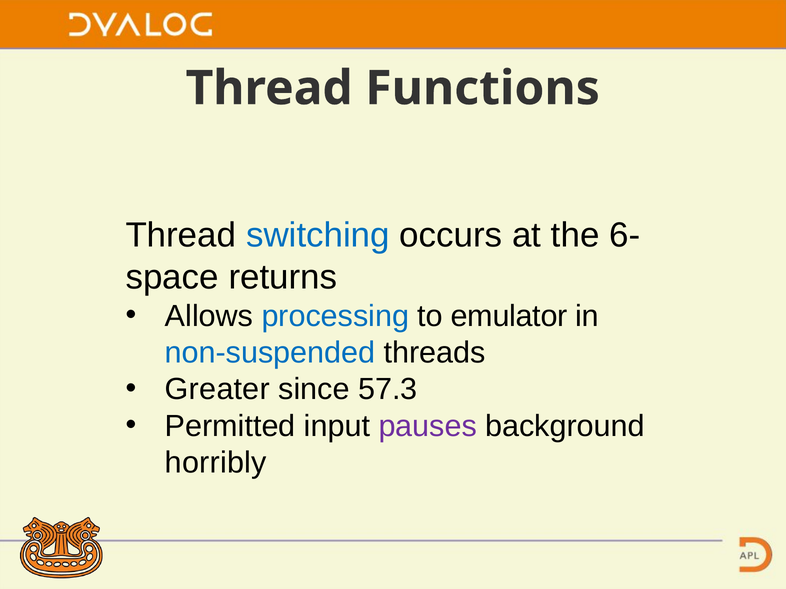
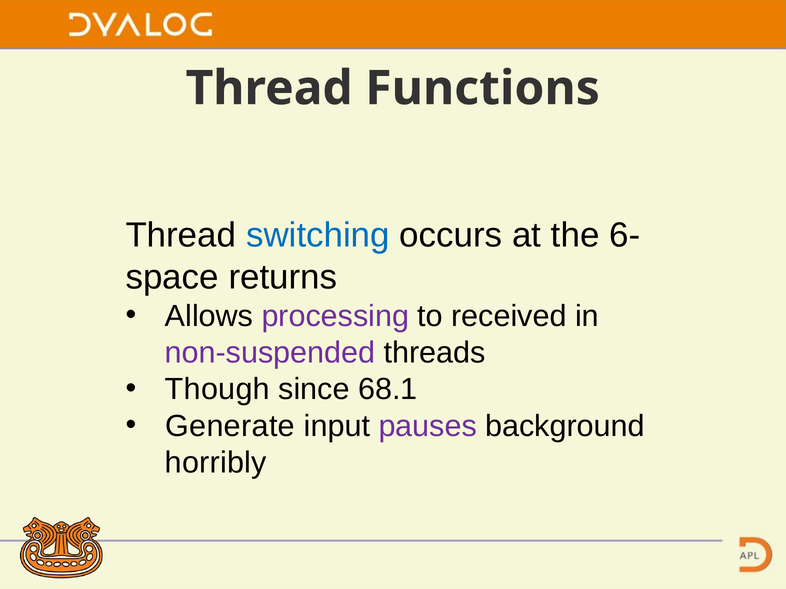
processing colour: blue -> purple
emulator: emulator -> received
non-suspended colour: blue -> purple
Greater: Greater -> Though
57.3: 57.3 -> 68.1
Permitted: Permitted -> Generate
